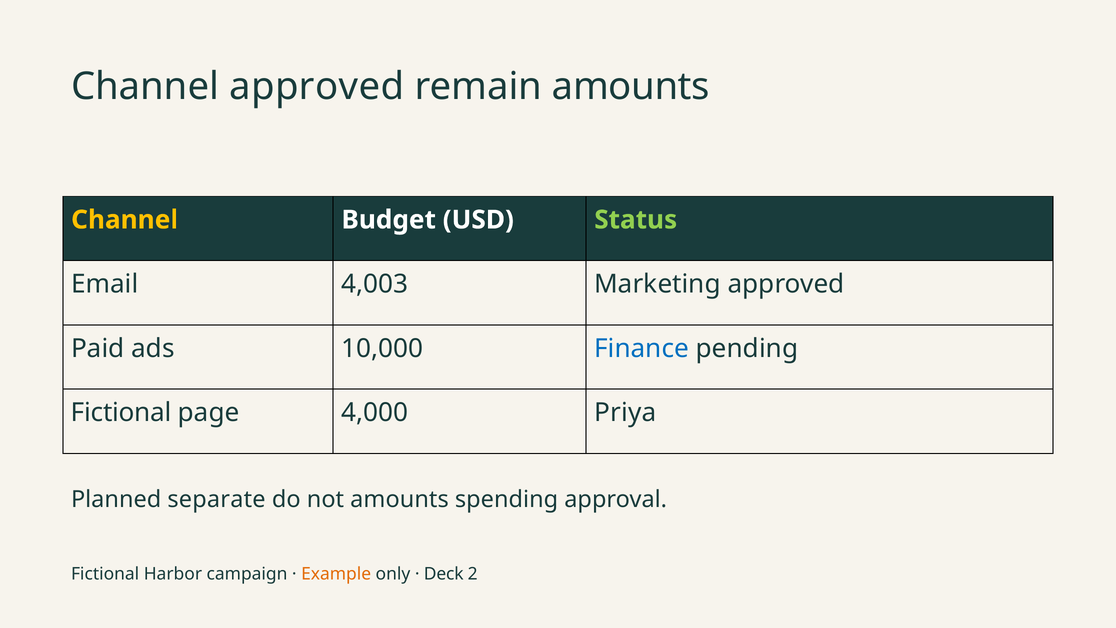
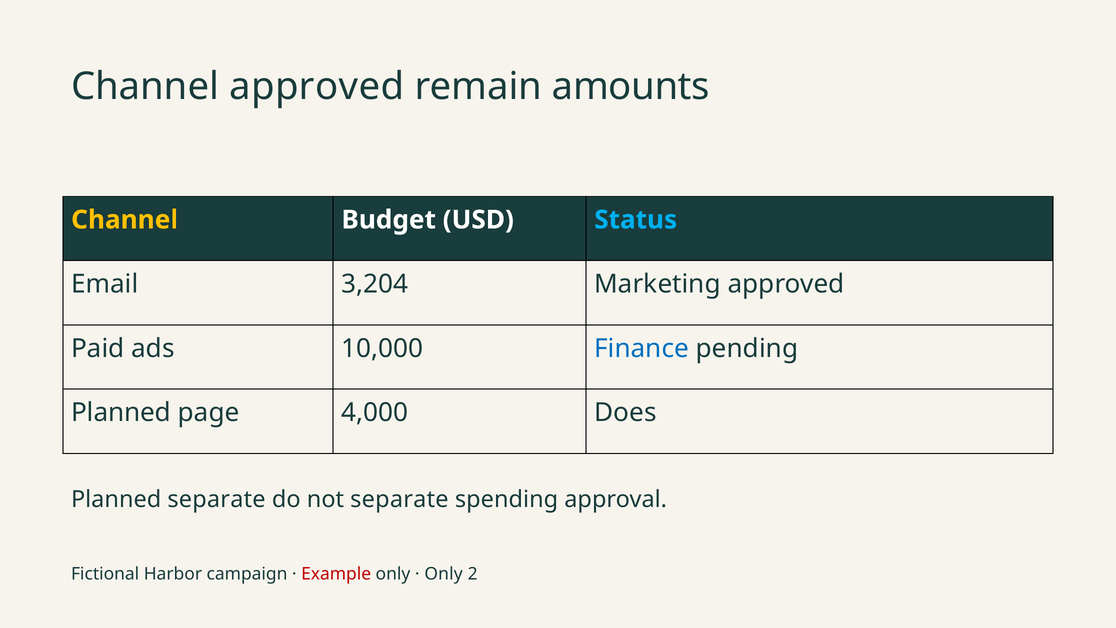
Status colour: light green -> light blue
4,003: 4,003 -> 3,204
Fictional at (121, 413): Fictional -> Planned
Priya: Priya -> Does
not amounts: amounts -> separate
Example colour: orange -> red
Deck at (444, 574): Deck -> Only
